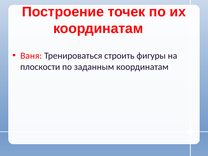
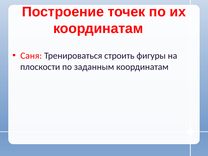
Ваня: Ваня -> Саня
